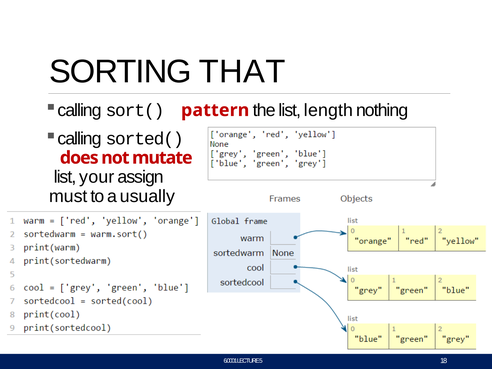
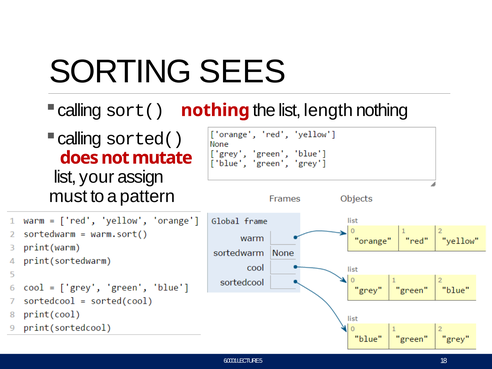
THAT: THAT -> SEES
sort( pattern: pattern -> nothing
usually: usually -> pattern
